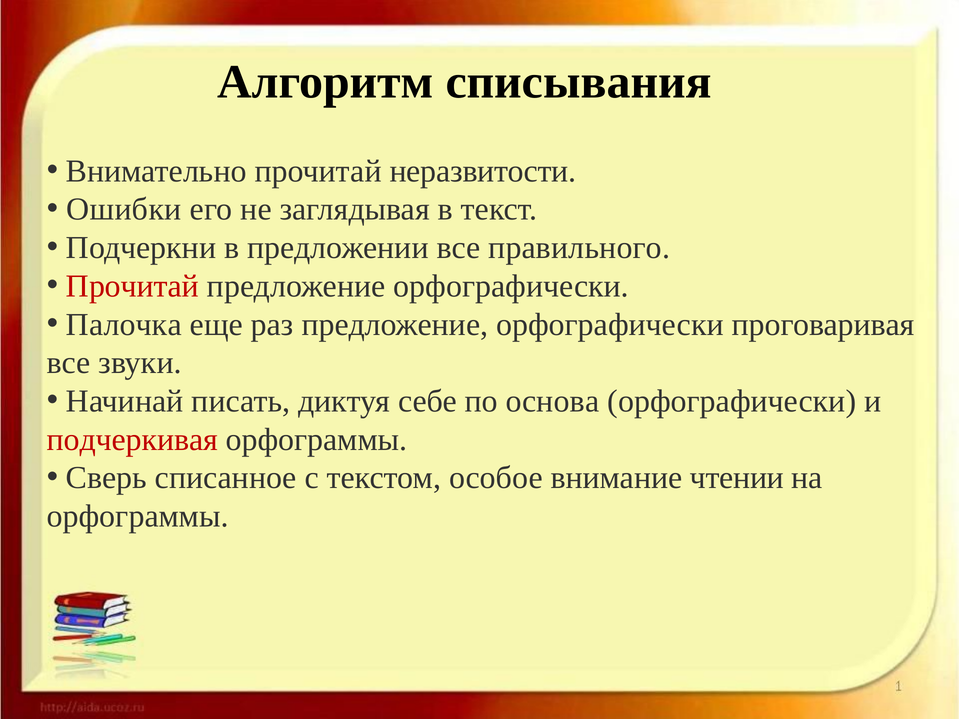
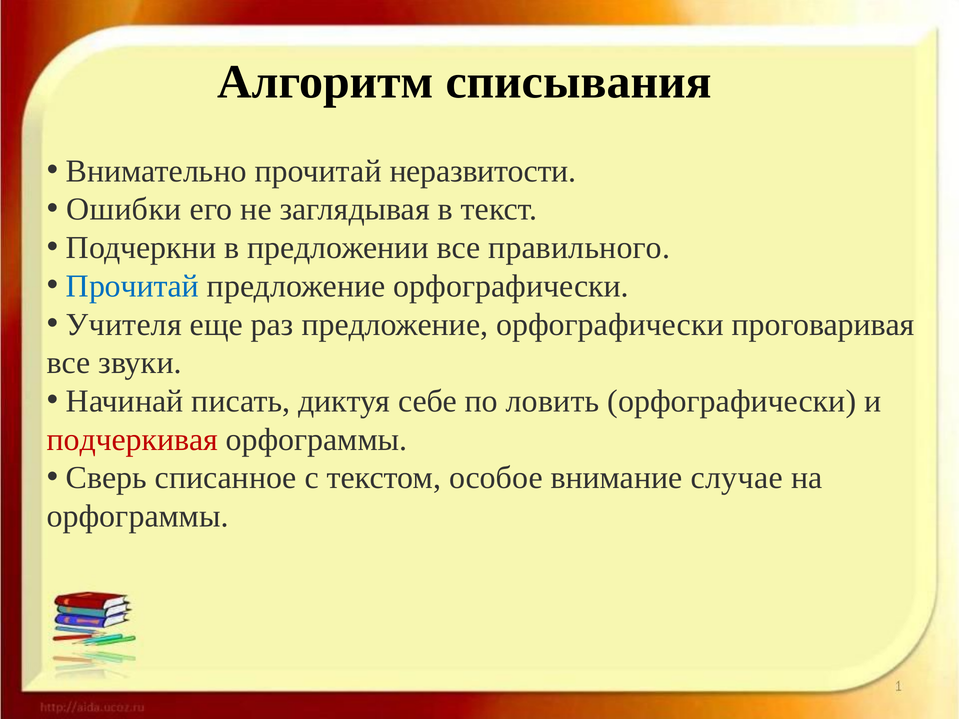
Прочитай at (133, 286) colour: red -> blue
Палочка: Палочка -> Учителя
основа: основа -> ловить
чтении: чтении -> случае
